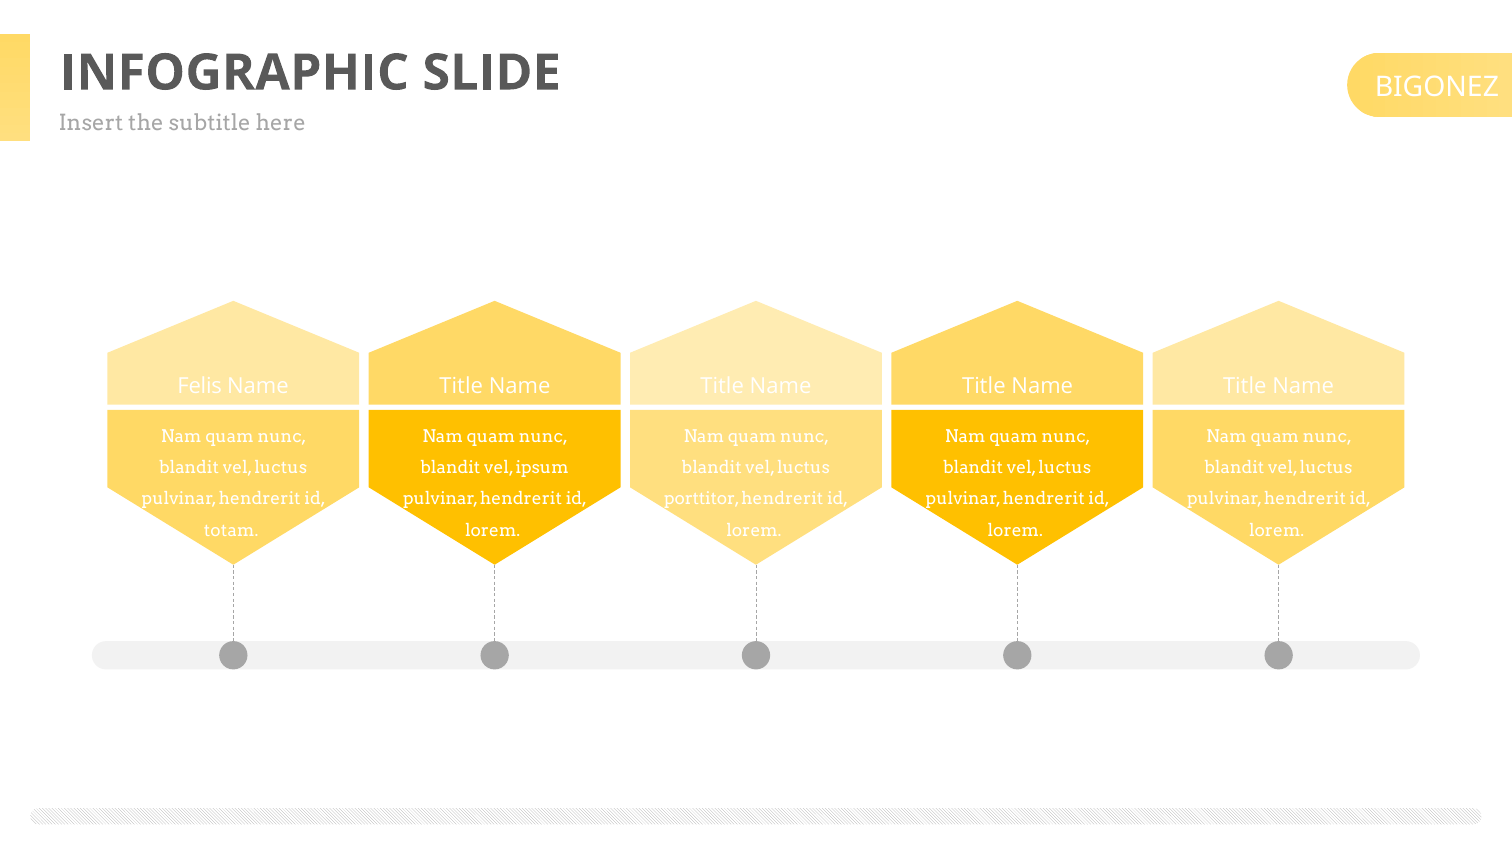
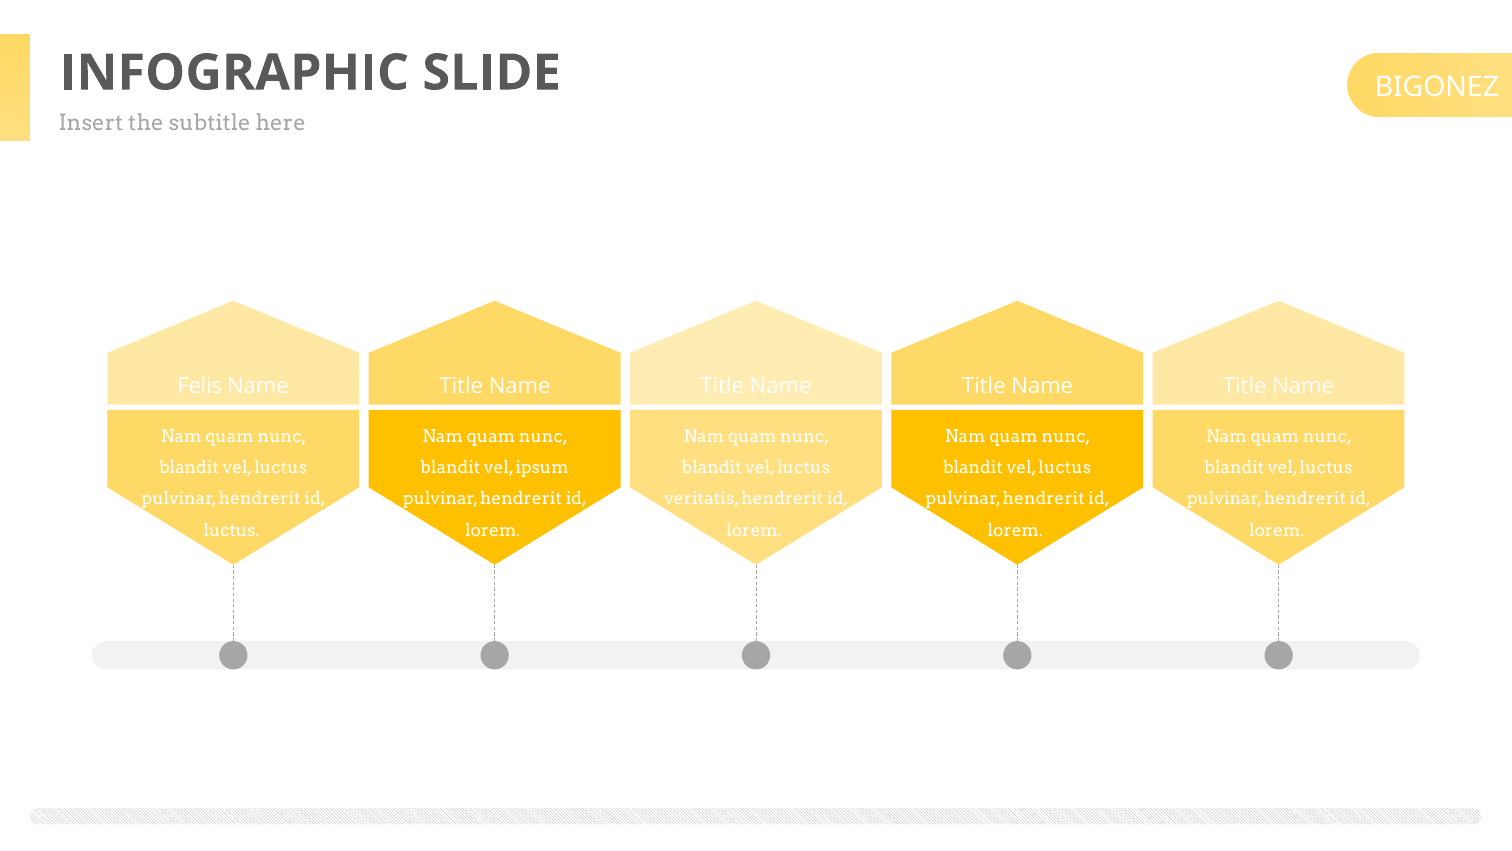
porttitor: porttitor -> veritatis
totam at (231, 530): totam -> luctus
